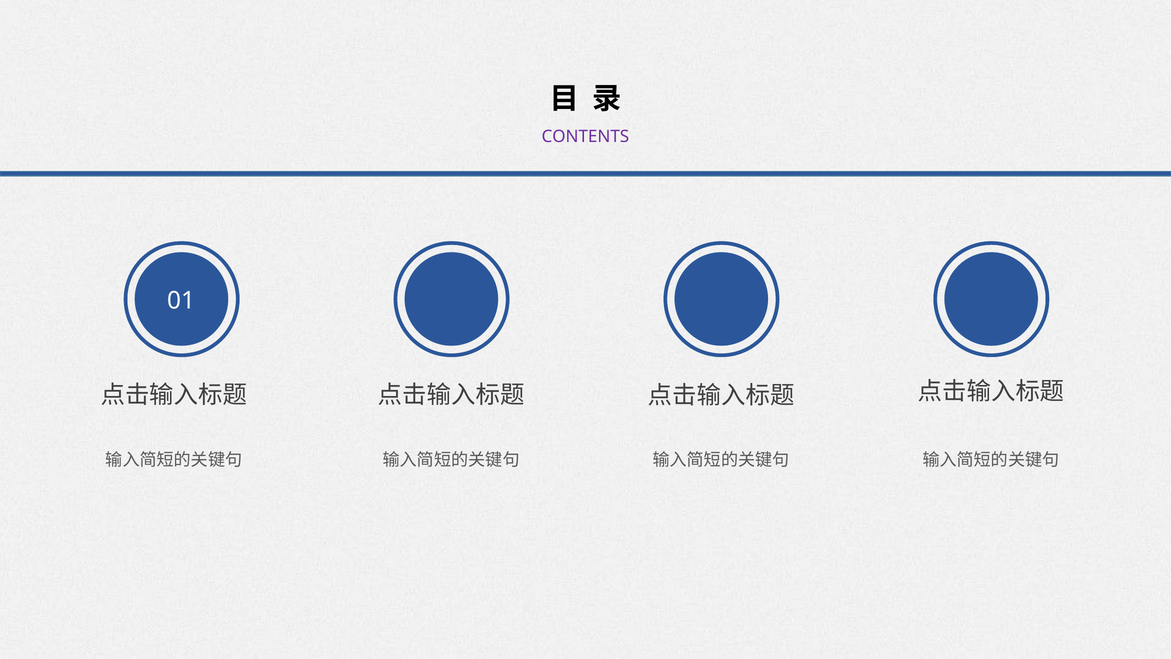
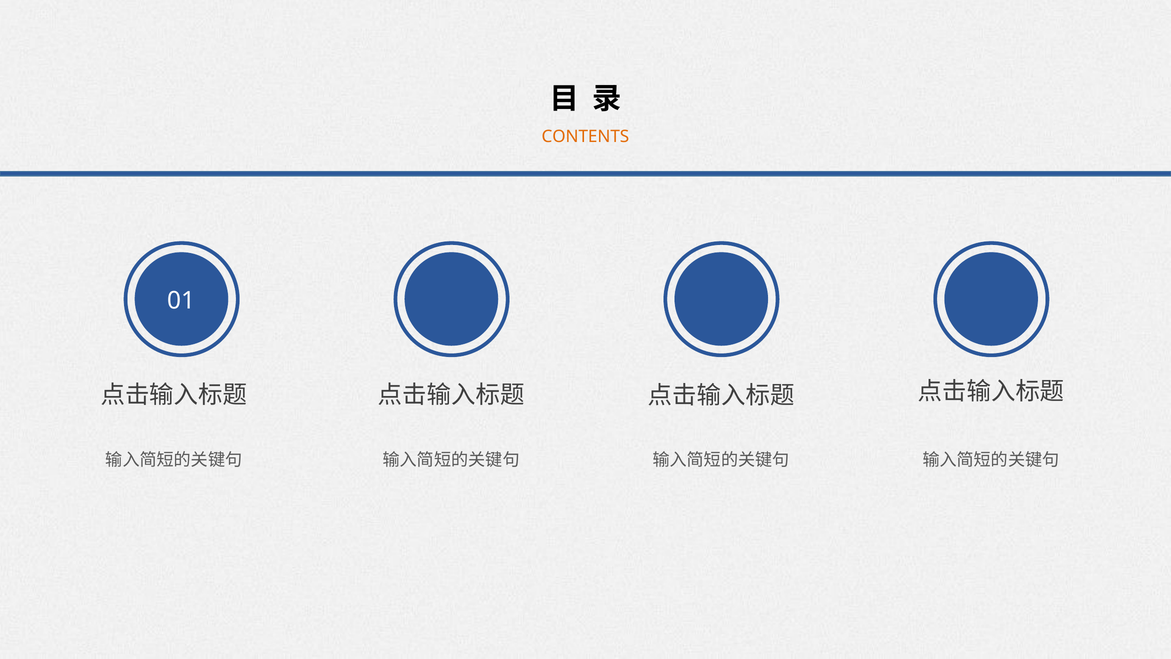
CONTENTS colour: purple -> orange
